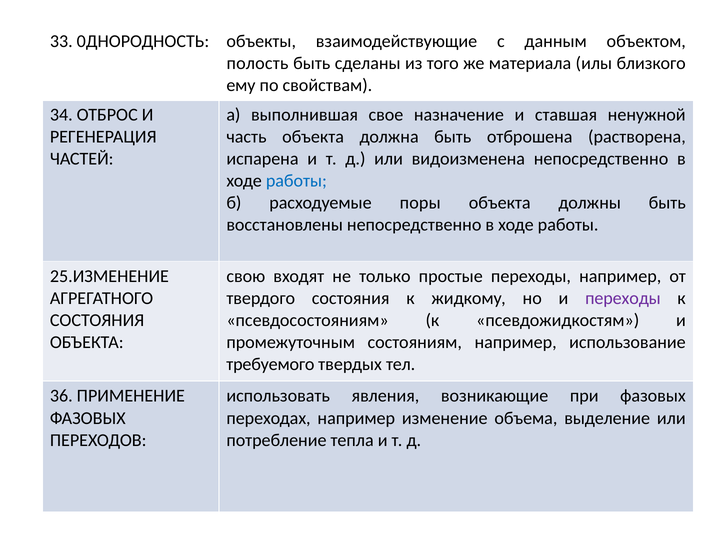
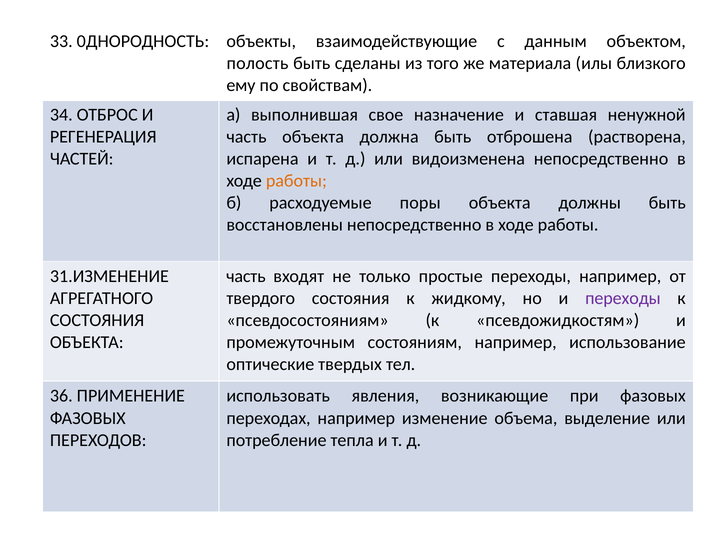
работы at (296, 181) colour: blue -> orange
25.ИЗМЕНЕНИЕ: 25.ИЗМЕНЕНИЕ -> 31.ИЗМЕНЕНИЕ
свою at (246, 276): свою -> часть
требуемого: требуемого -> оптические
